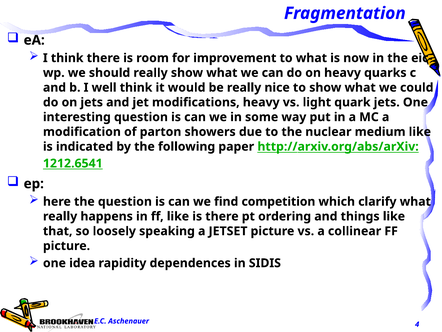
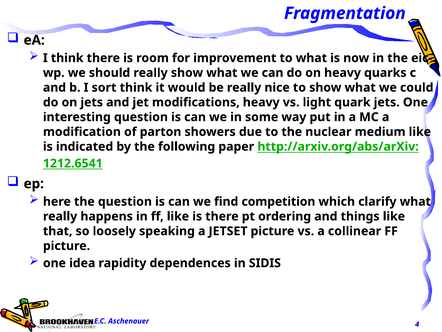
well: well -> sort
